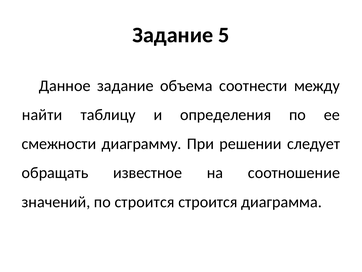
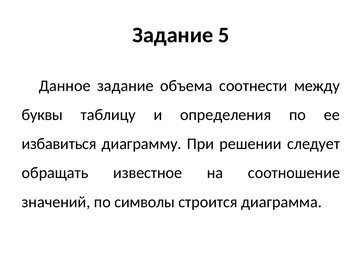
найти: найти -> буквы
смежности: смежности -> избавиться
по строится: строится -> символы
